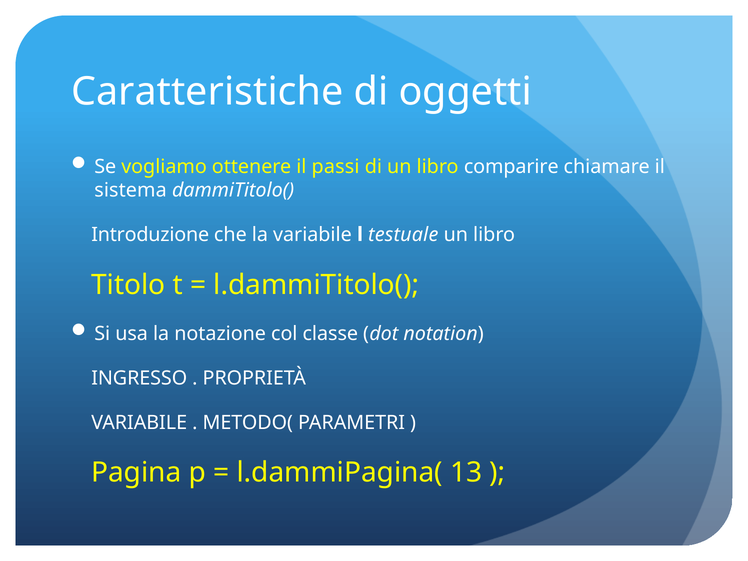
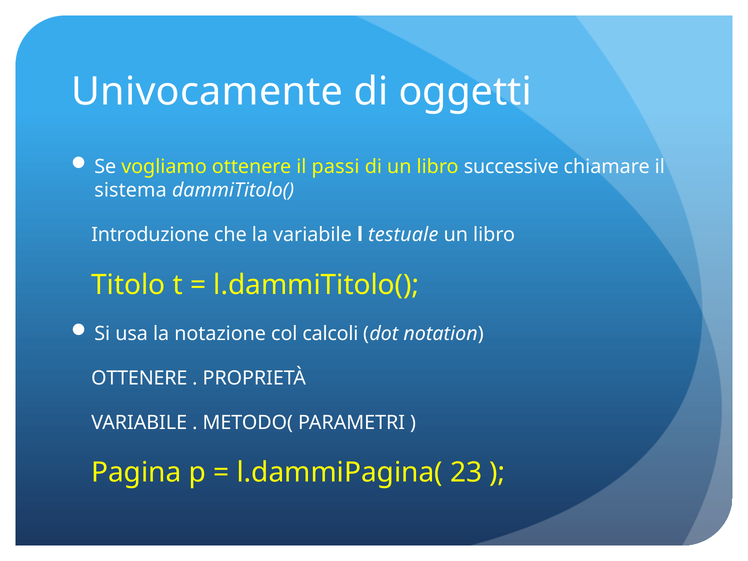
Caratteristiche: Caratteristiche -> Univocamente
comparire: comparire -> successive
classe: classe -> calcoli
INGRESSO at (139, 378): INGRESSO -> OTTENERE
13: 13 -> 23
